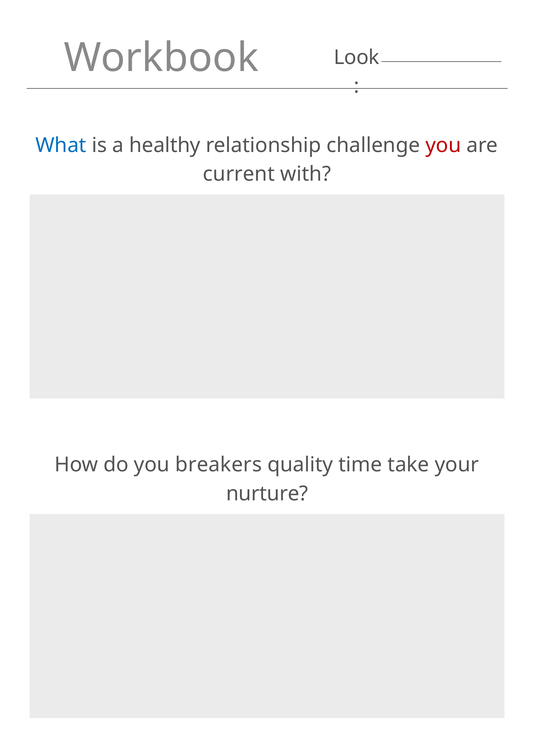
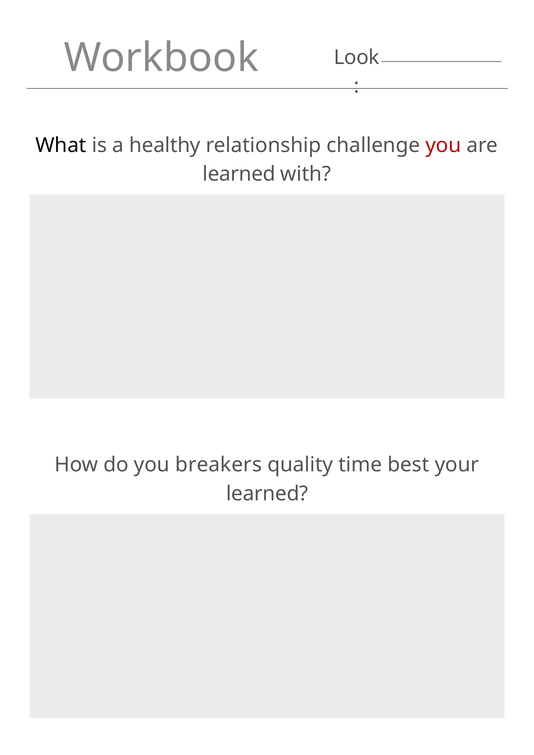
What colour: blue -> black
current at (239, 174): current -> learned
take: take -> best
nurture at (267, 494): nurture -> learned
